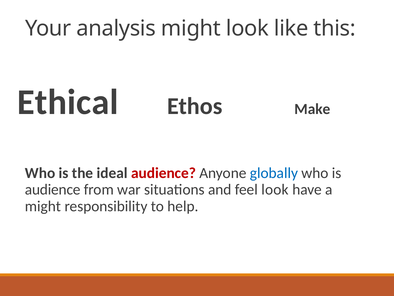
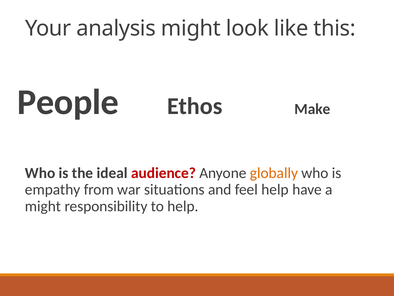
Ethical: Ethical -> People
globally colour: blue -> orange
audience at (53, 189): audience -> empathy
feel look: look -> help
